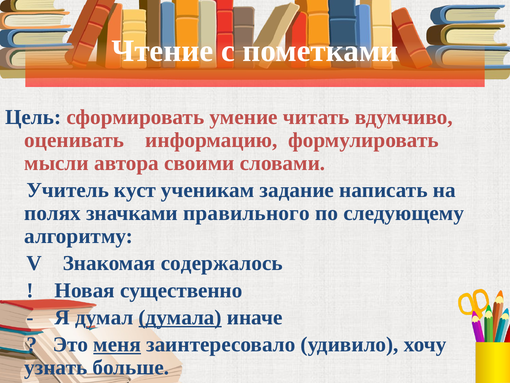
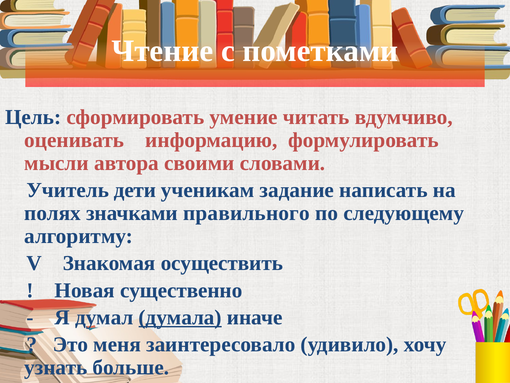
куст: куст -> дети
содержалось: содержалось -> осуществить
меня underline: present -> none
